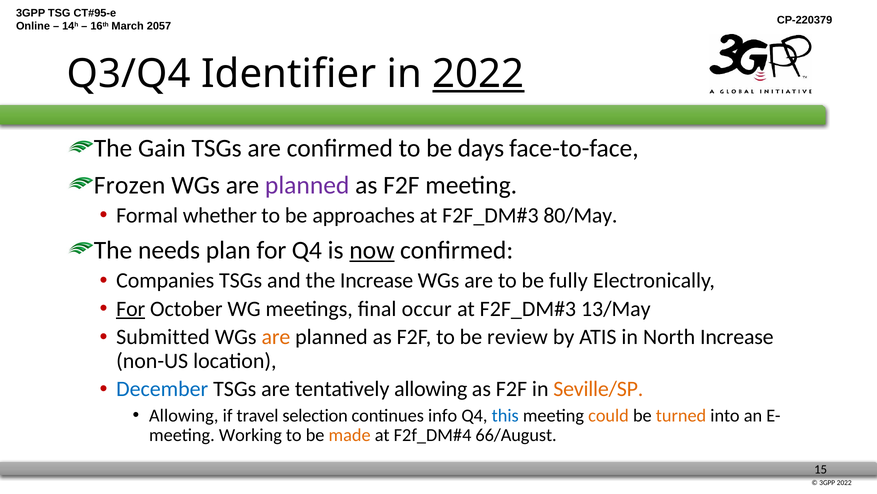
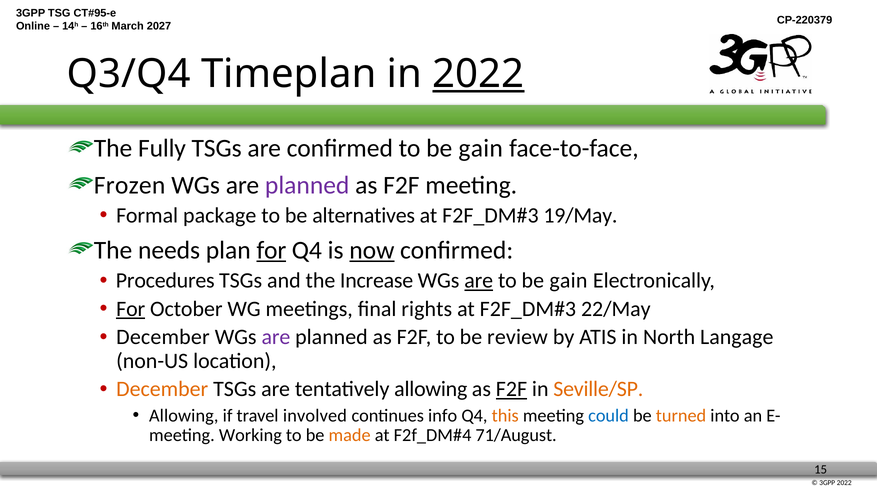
2057: 2057 -> 2027
Identifier: Identifier -> Timeplan
Gain: Gain -> Fully
confirmed to be days: days -> gain
whether: whether -> package
approaches: approaches -> alternatives
80/May: 80/May -> 19/May
for at (271, 250) underline: none -> present
Companies: Companies -> Procedures
are at (479, 280) underline: none -> present
fully at (568, 280): fully -> gain
occur: occur -> rights
13/May: 13/May -> 22/May
Submitted at (163, 337): Submitted -> December
are at (276, 337) colour: orange -> purple
North Increase: Increase -> Langage
December at (162, 389) colour: blue -> orange
F2F at (511, 389) underline: none -> present
selection: selection -> involved
this colour: blue -> orange
could colour: orange -> blue
66/August: 66/August -> 71/August
